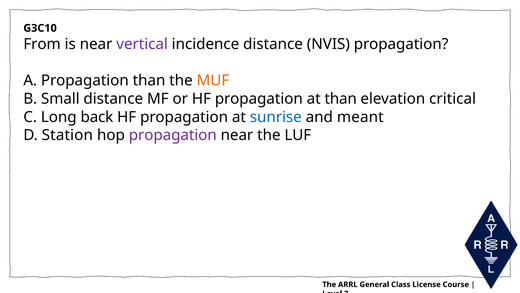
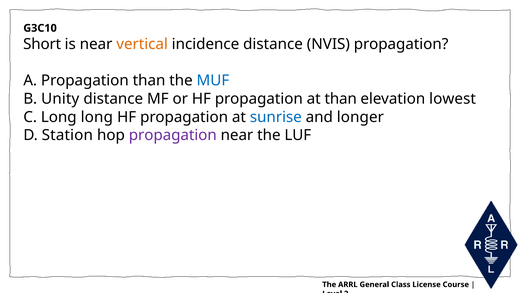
From: From -> Short
vertical colour: purple -> orange
MUF colour: orange -> blue
Small: Small -> Unity
critical: critical -> lowest
Long back: back -> long
meant: meant -> longer
